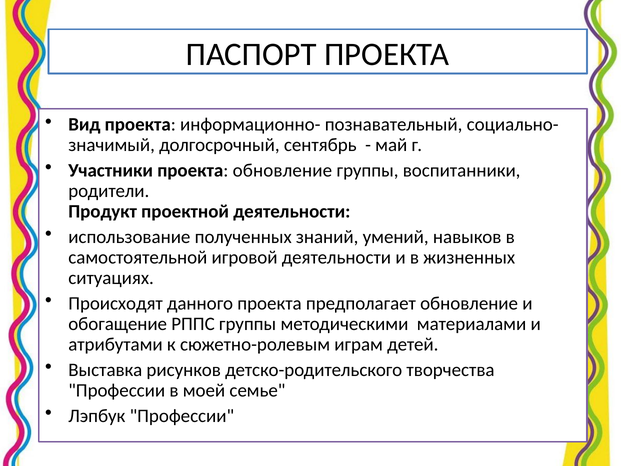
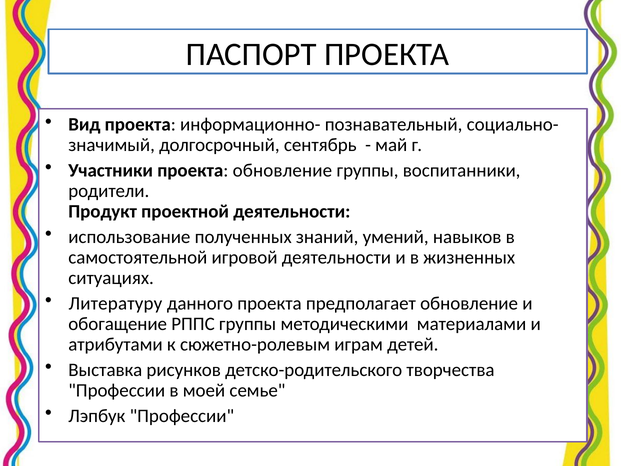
Происходят: Происходят -> Литературу
